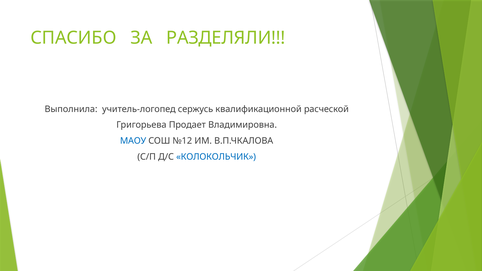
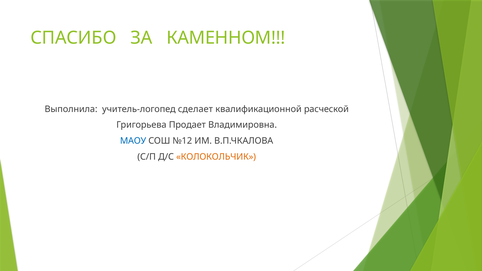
РАЗДЕЛЯЛИ: РАЗДЕЛЯЛИ -> КАМЕННОМ
сержусь: сержусь -> сделает
КОЛОКОЛЬЧИК colour: blue -> orange
